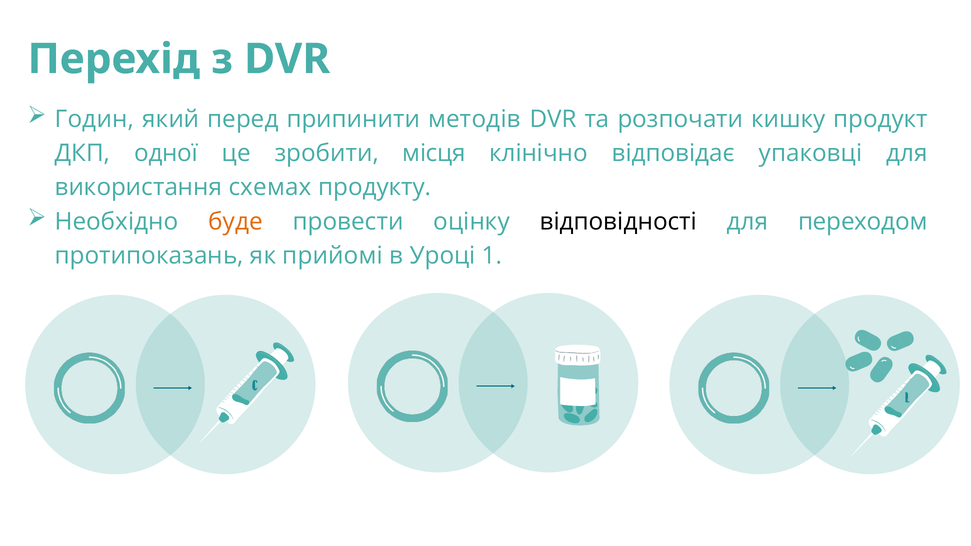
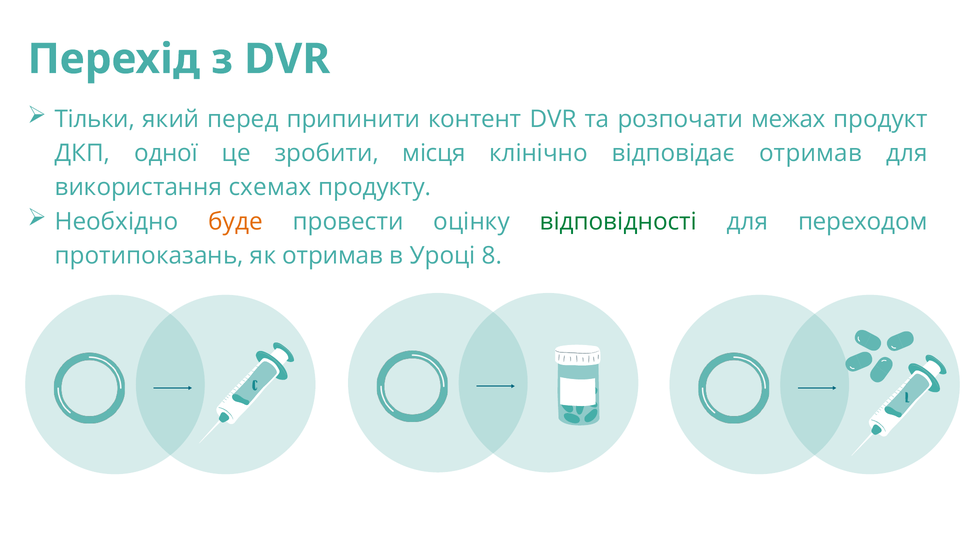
Годин: Годин -> Тільки
методів: методів -> контент
кишку: кишку -> межах
відповідає упаковці: упаковці -> отримав
відповідності colour: black -> green
як прийомі: прийомі -> отримав
1: 1 -> 8
